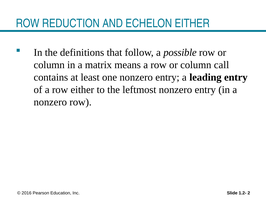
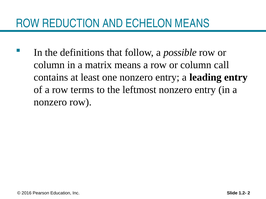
ECHELON EITHER: EITHER -> MEANS
row either: either -> terms
